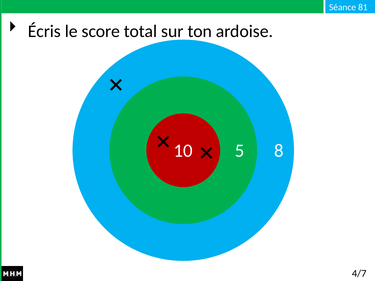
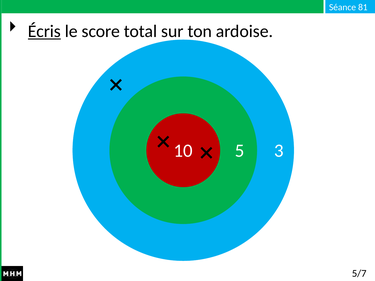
Écris underline: none -> present
8: 8 -> 3
4/7: 4/7 -> 5/7
